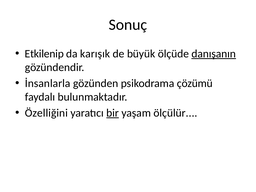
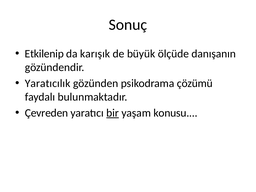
danışanın underline: present -> none
İnsanlarla: İnsanlarla -> Yaratıcılık
Özelliğini: Özelliğini -> Çevreden
ölçülür: ölçülür -> konusu
